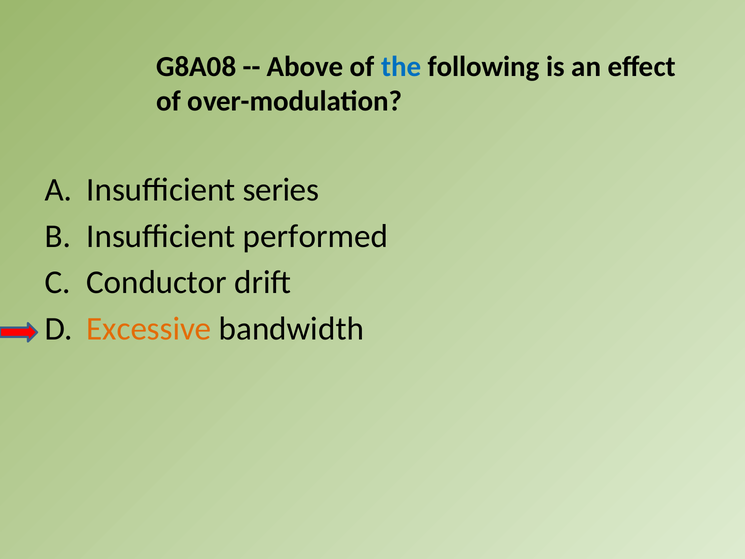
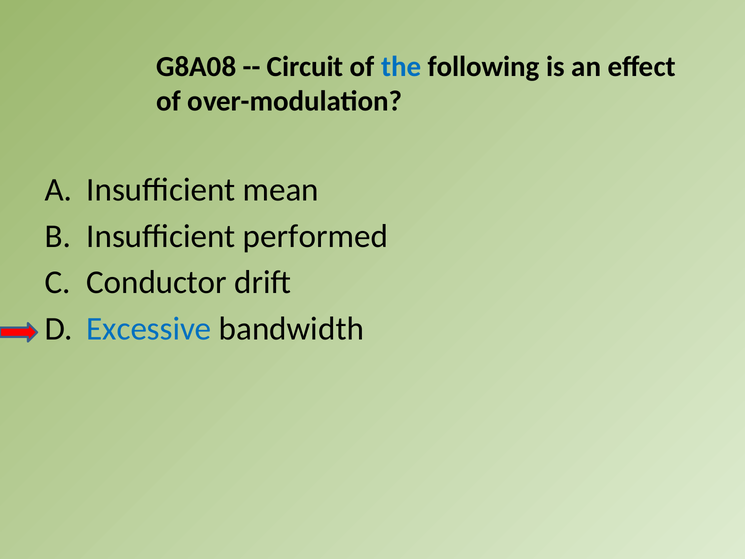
Above: Above -> Circuit
series: series -> mean
Excessive colour: orange -> blue
